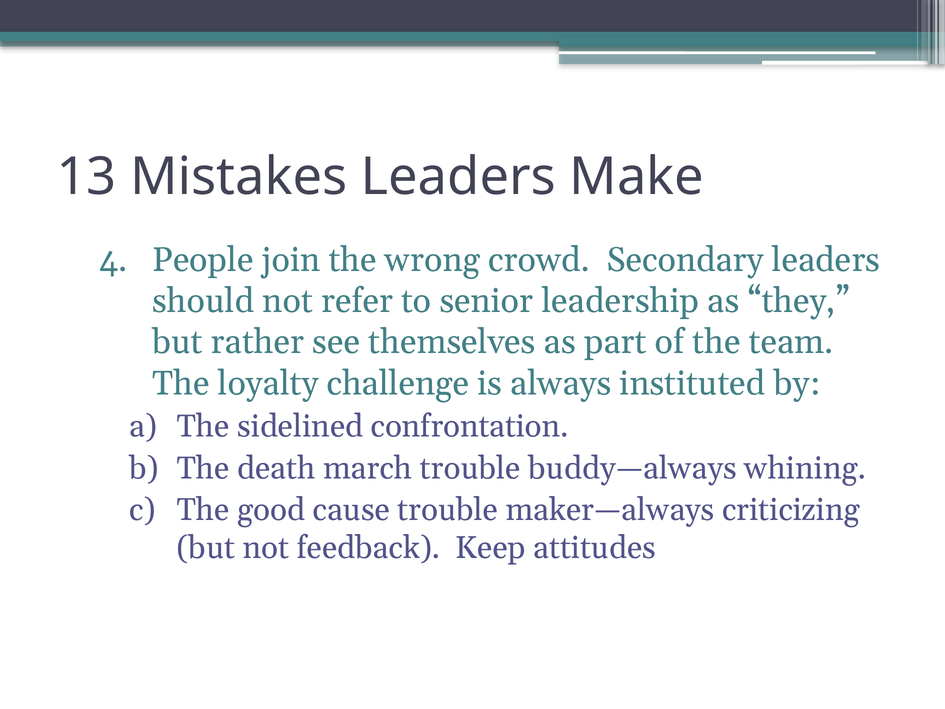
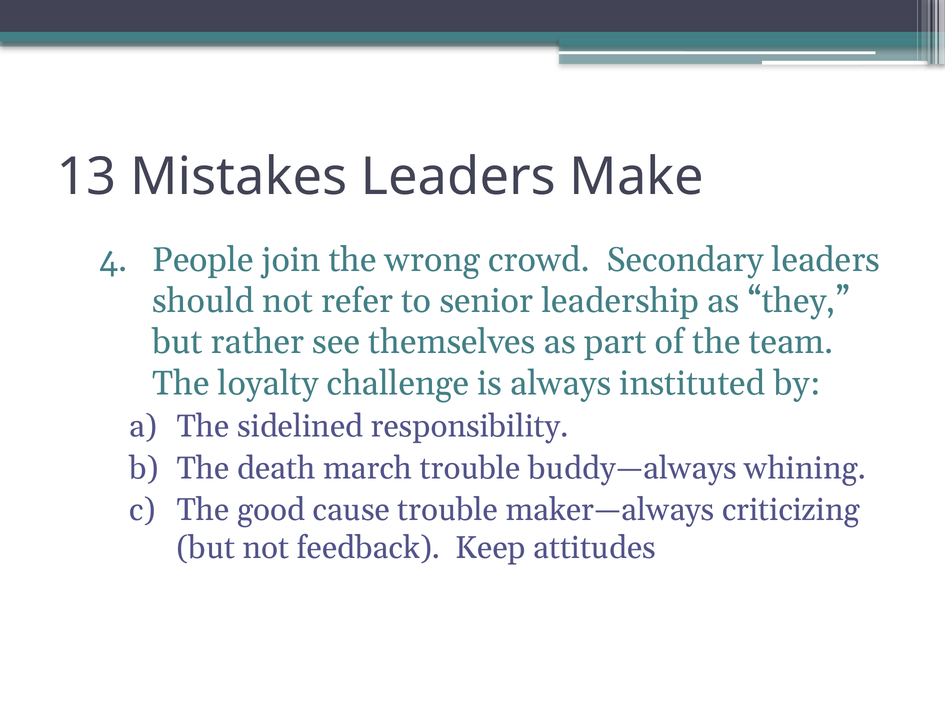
confrontation: confrontation -> responsibility
